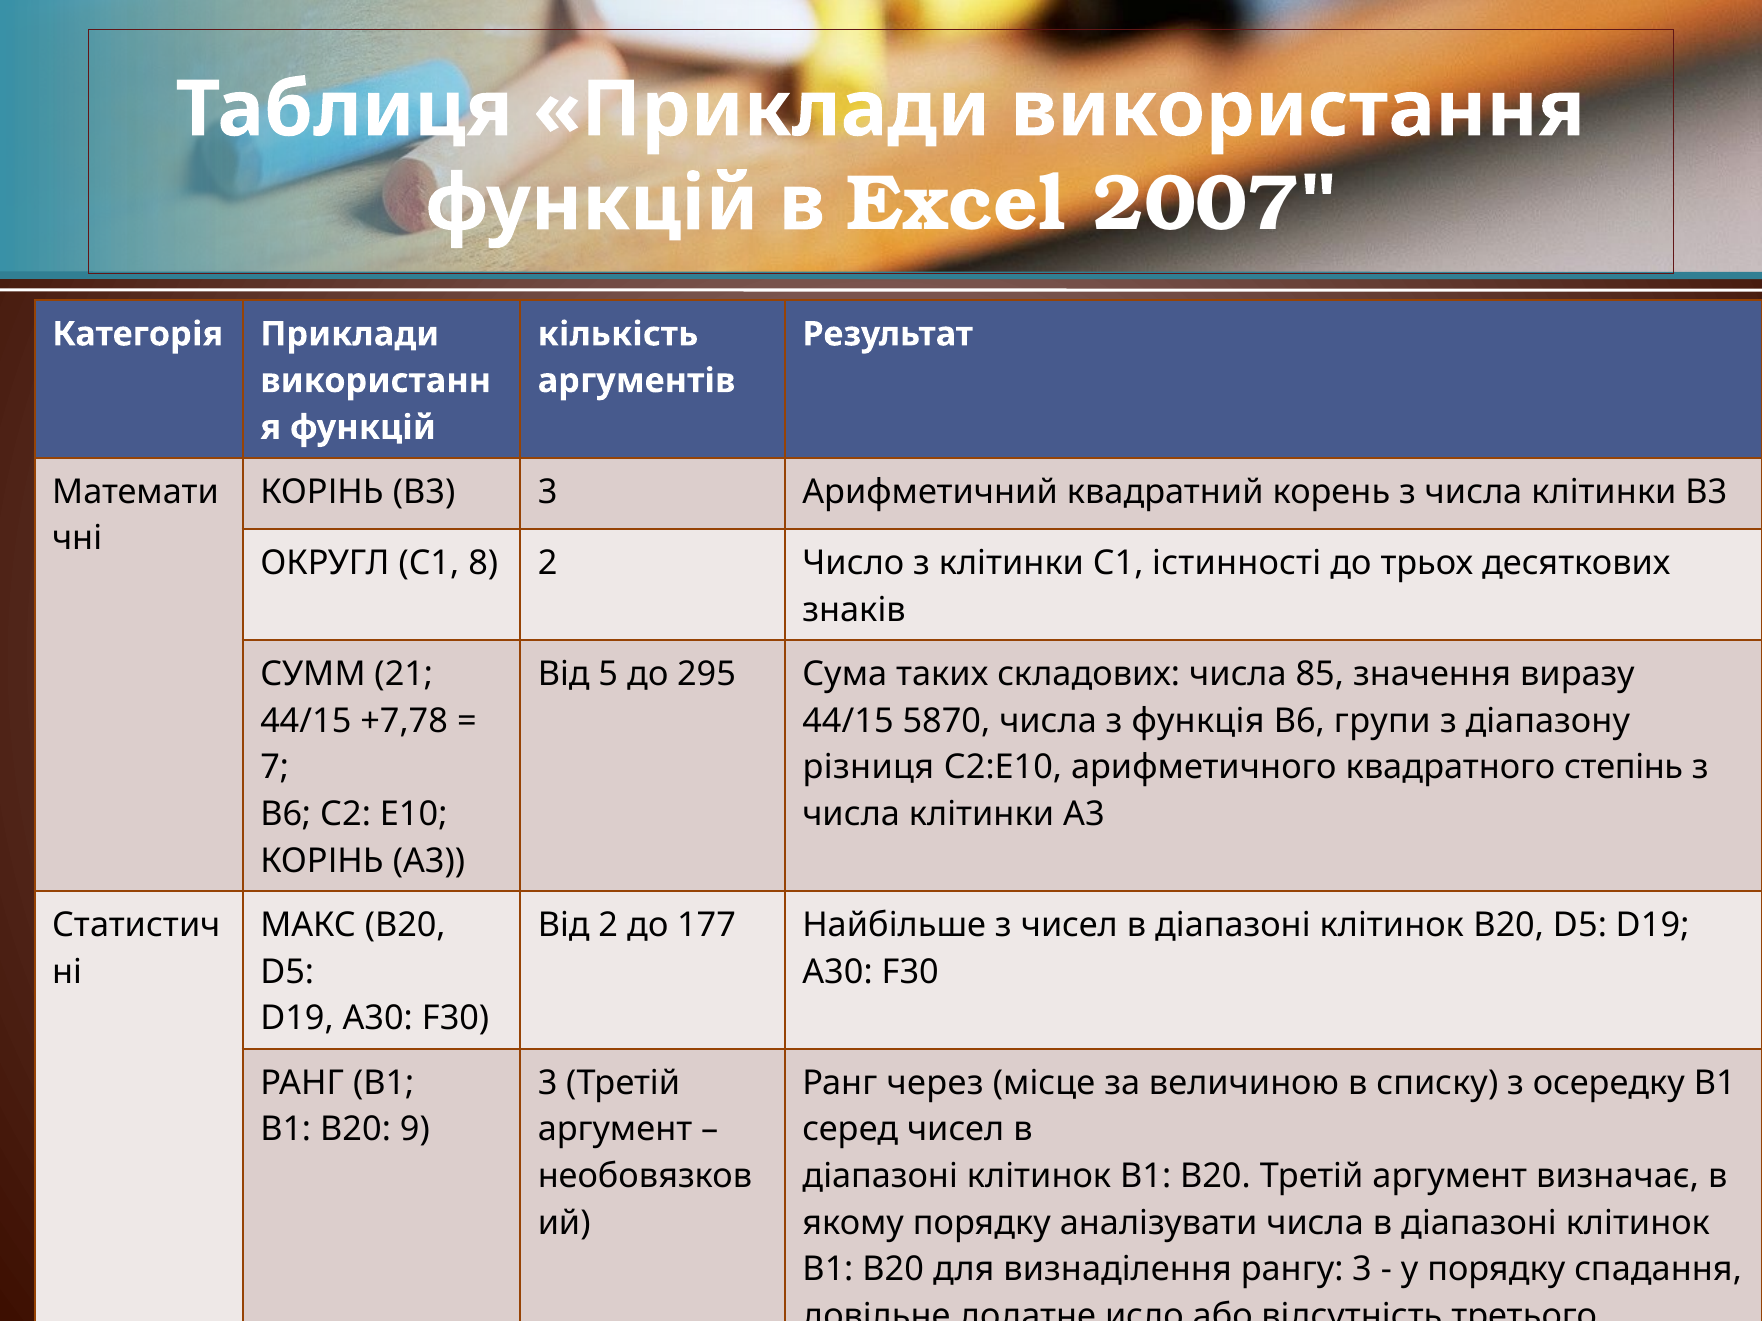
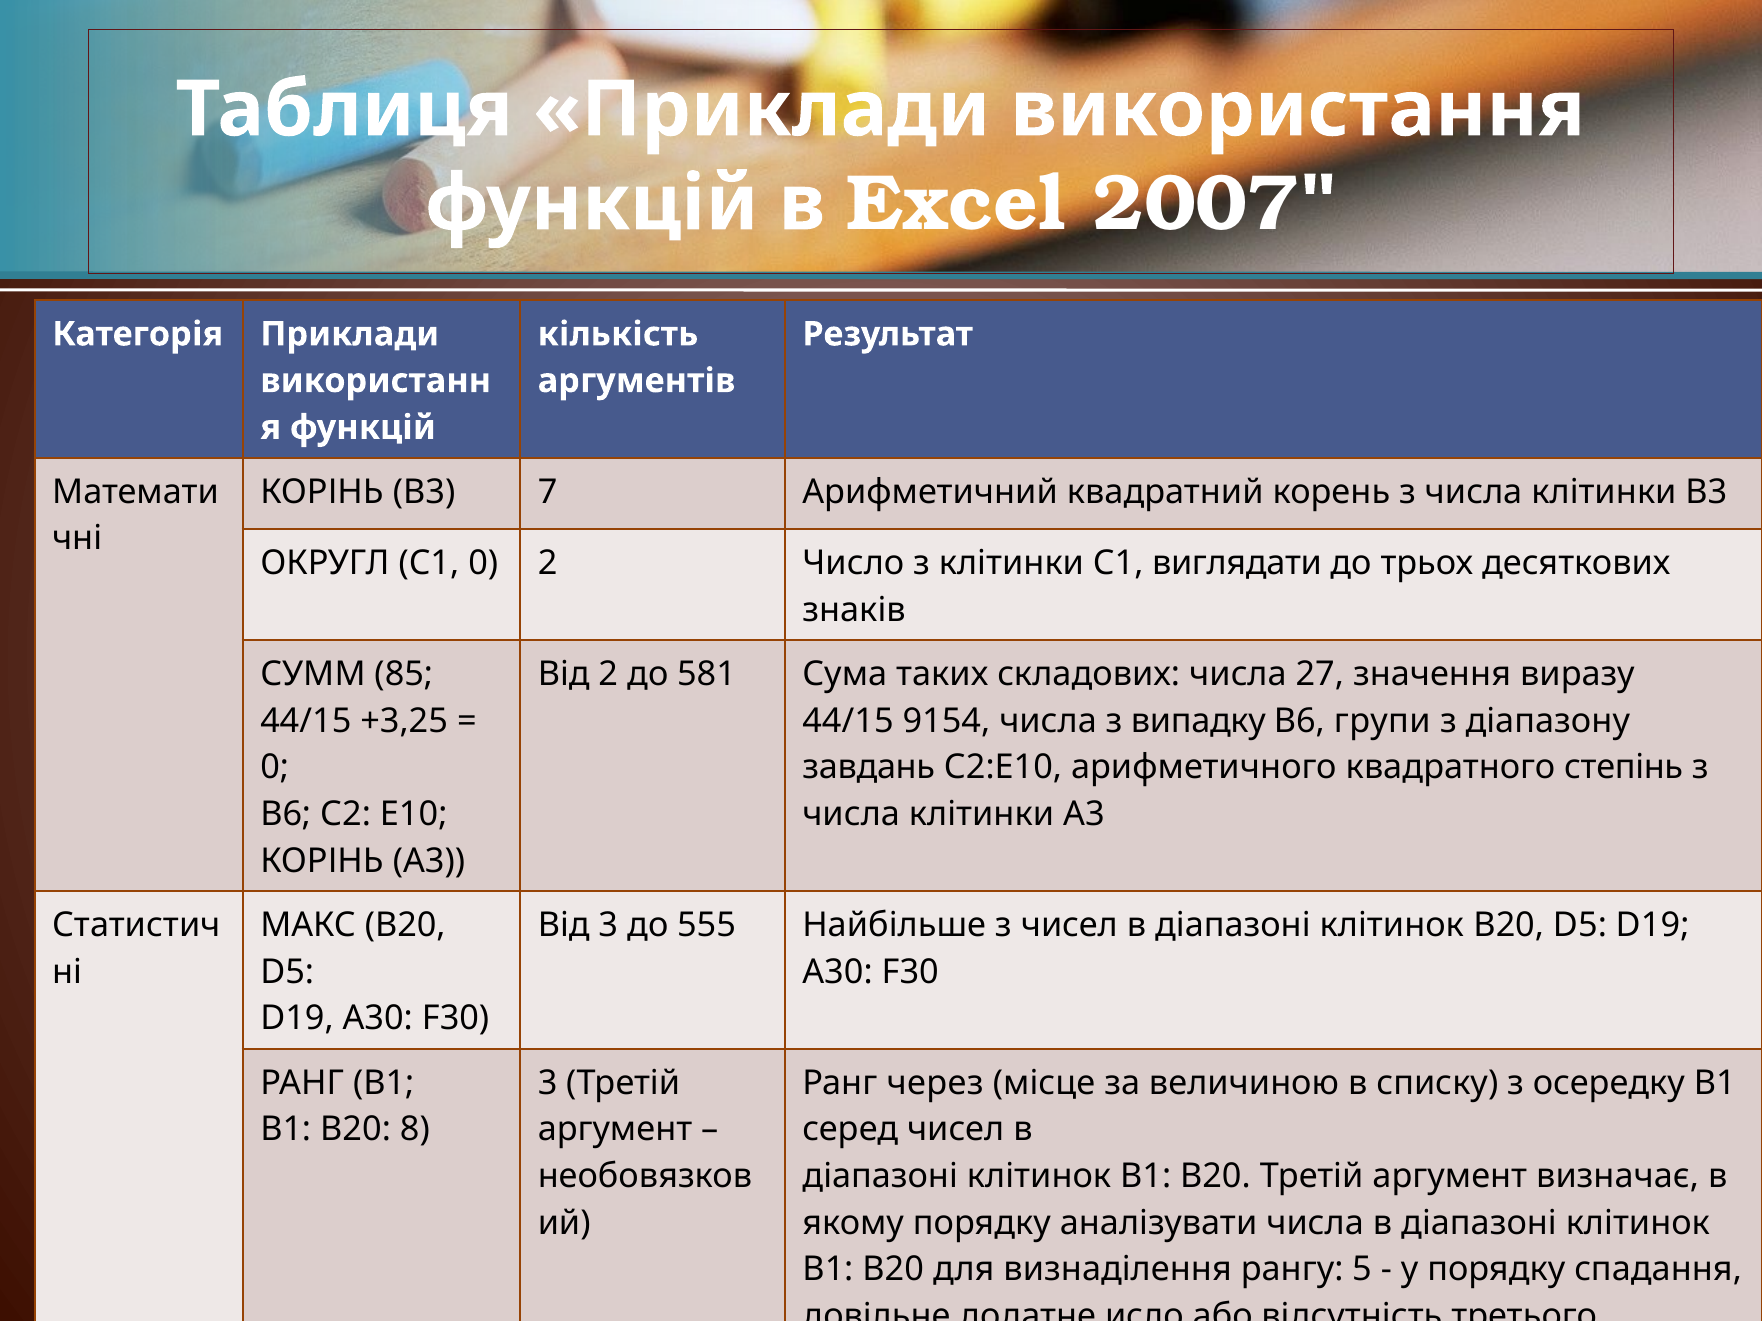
B3 3: 3 -> 7
C1 8: 8 -> 0
істинності: істинності -> виглядати
21: 21 -> 85
Від 5: 5 -> 2
295: 295 -> 581
85: 85 -> 27
+7,78: +7,78 -> +3,25
5870: 5870 -> 9154
функція: функція -> випадку
7 at (275, 768): 7 -> 0
різниця: різниця -> завдань
Від 2: 2 -> 3
177: 177 -> 555
В20 9: 9 -> 8
рангу 3: 3 -> 5
